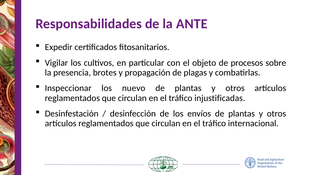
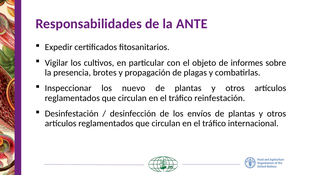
procesos: procesos -> informes
injustificadas: injustificadas -> reinfestación
